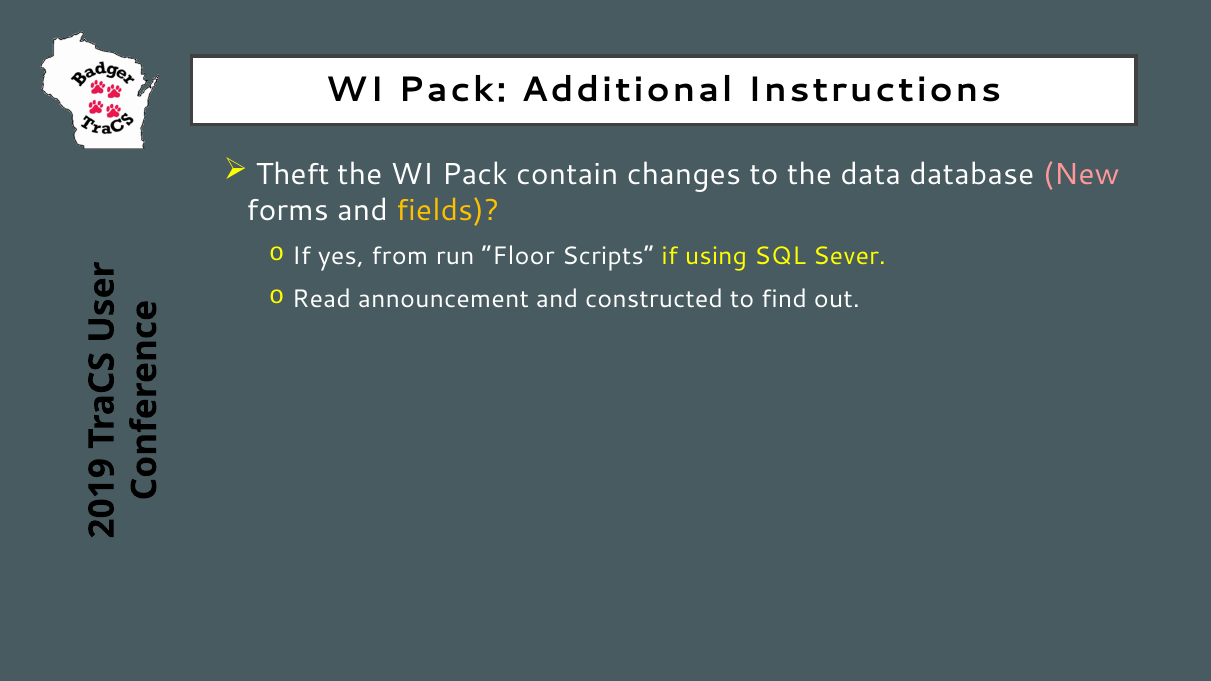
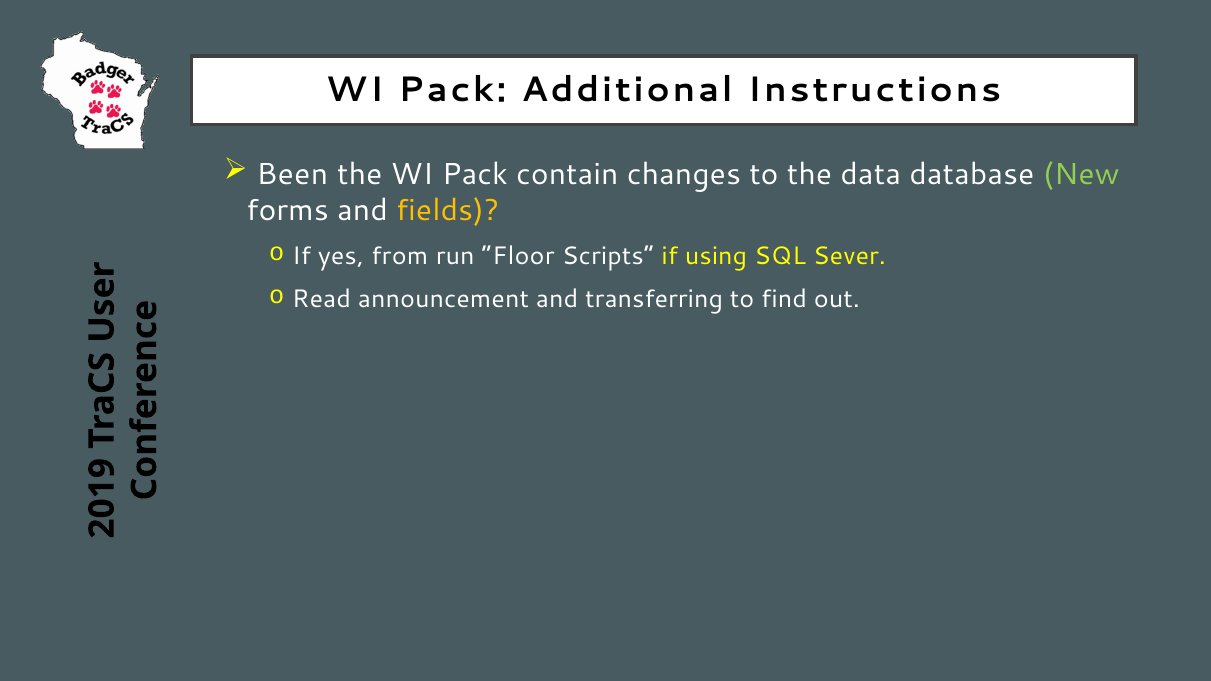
Theft: Theft -> Been
New colour: pink -> light green
constructed: constructed -> transferring
